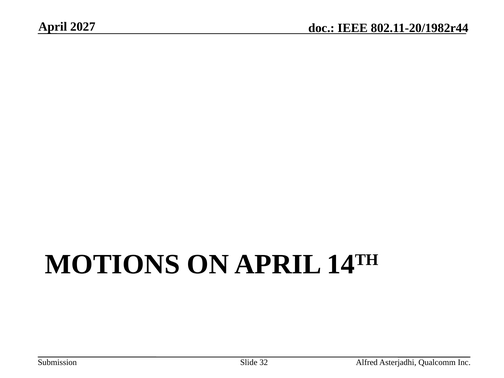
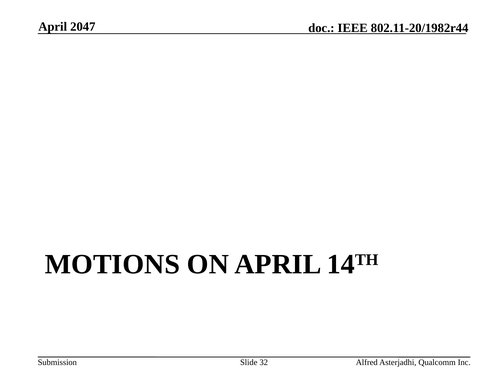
2027: 2027 -> 2047
